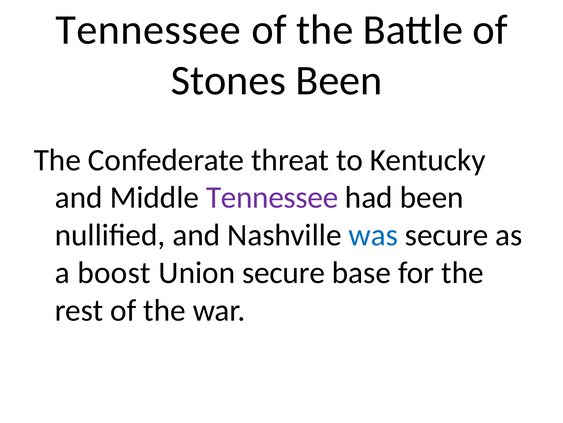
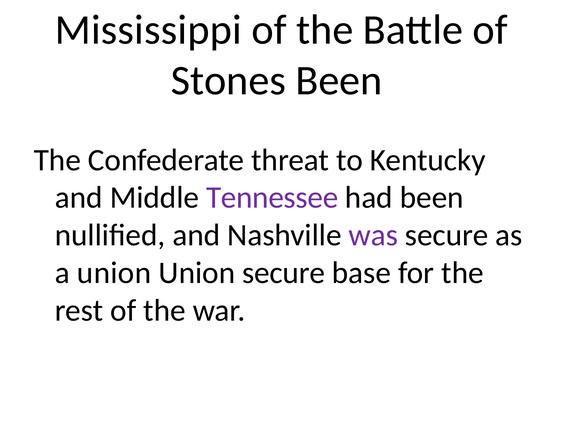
Tennessee at (148, 30): Tennessee -> Mississippi
was colour: blue -> purple
a boost: boost -> union
